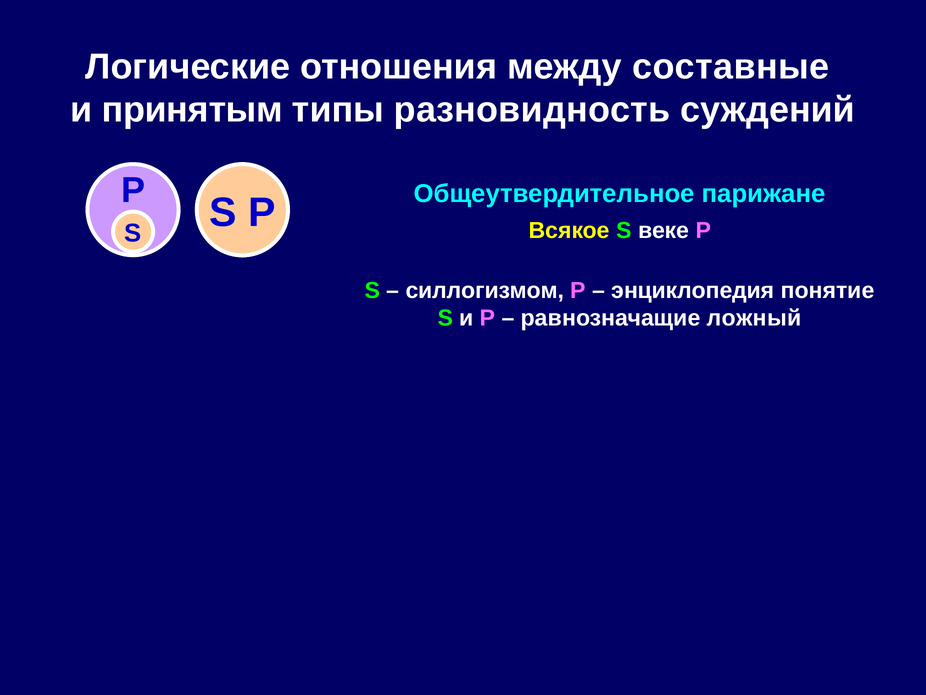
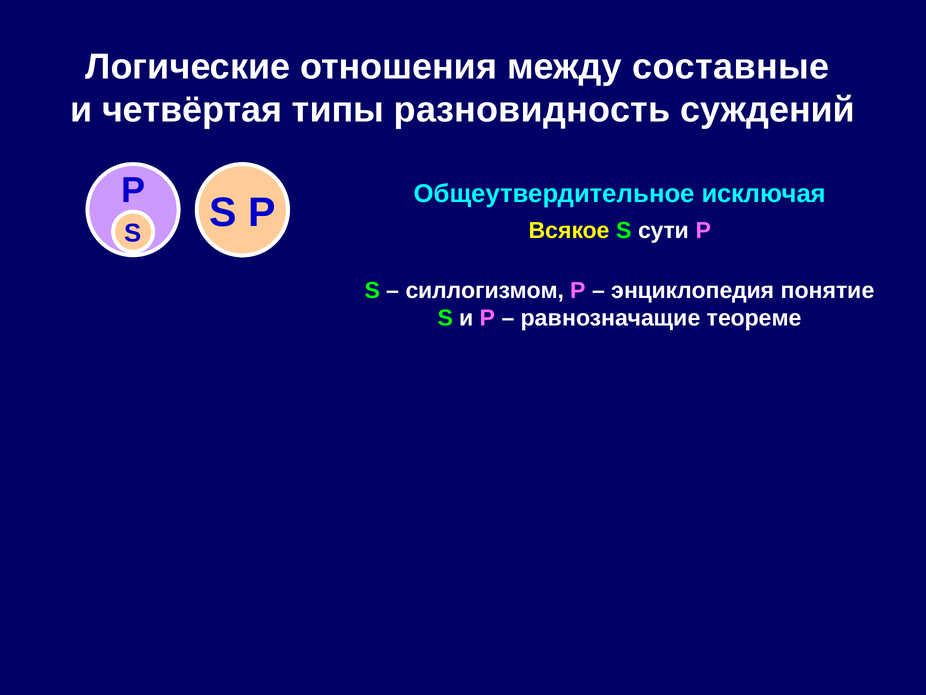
принятым: принятым -> четвёртая
парижане: парижане -> исключая
веке: веке -> сути
ложный: ложный -> теореме
